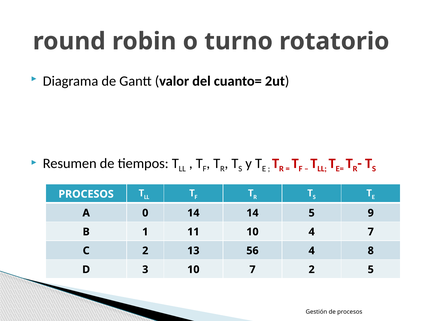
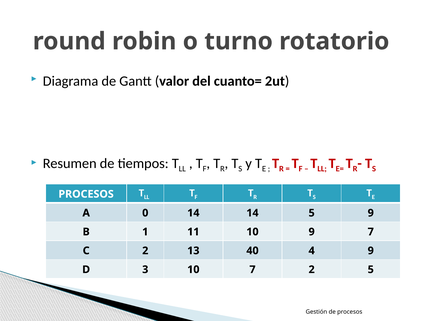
10 4: 4 -> 9
56: 56 -> 40
4 8: 8 -> 9
